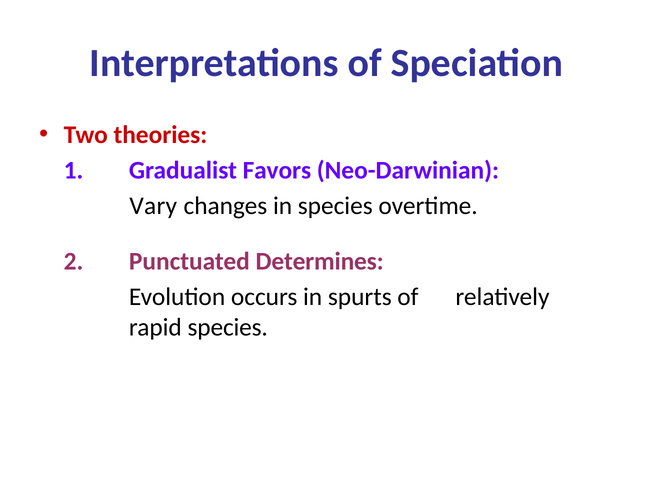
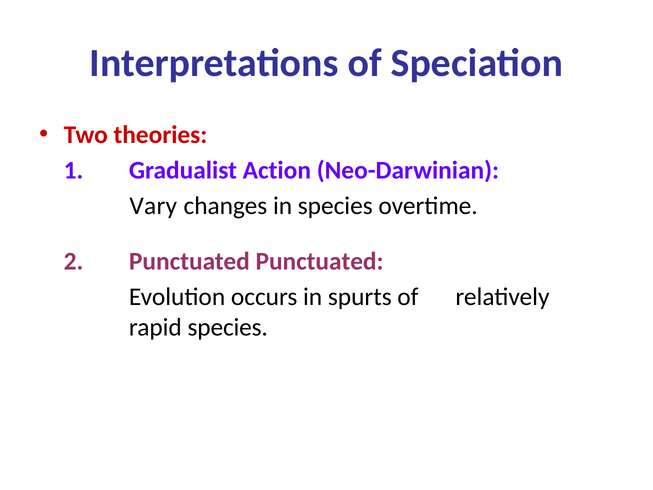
Favors: Favors -> Action
Punctuated Determines: Determines -> Punctuated
